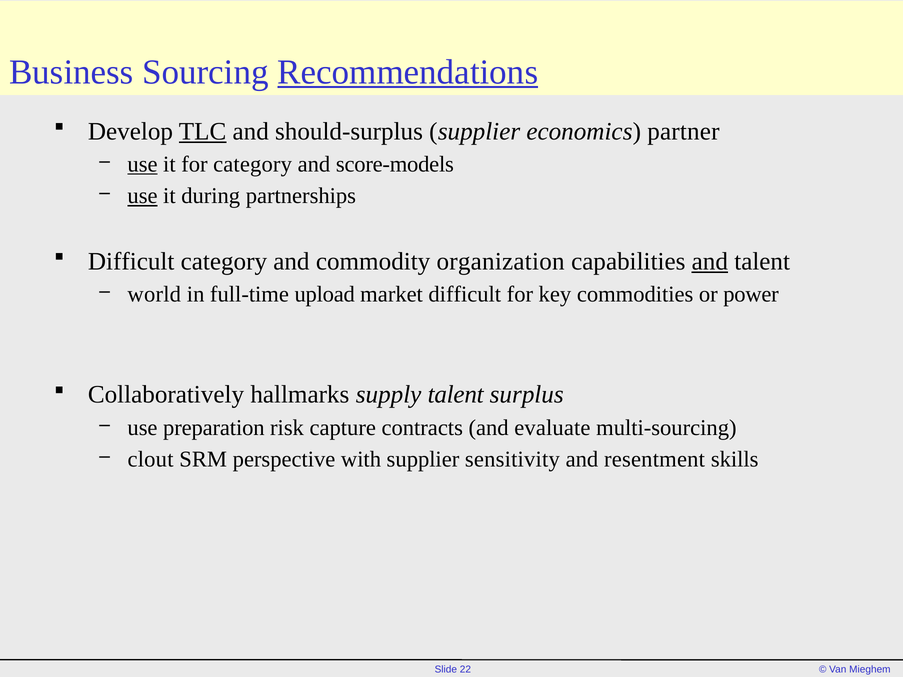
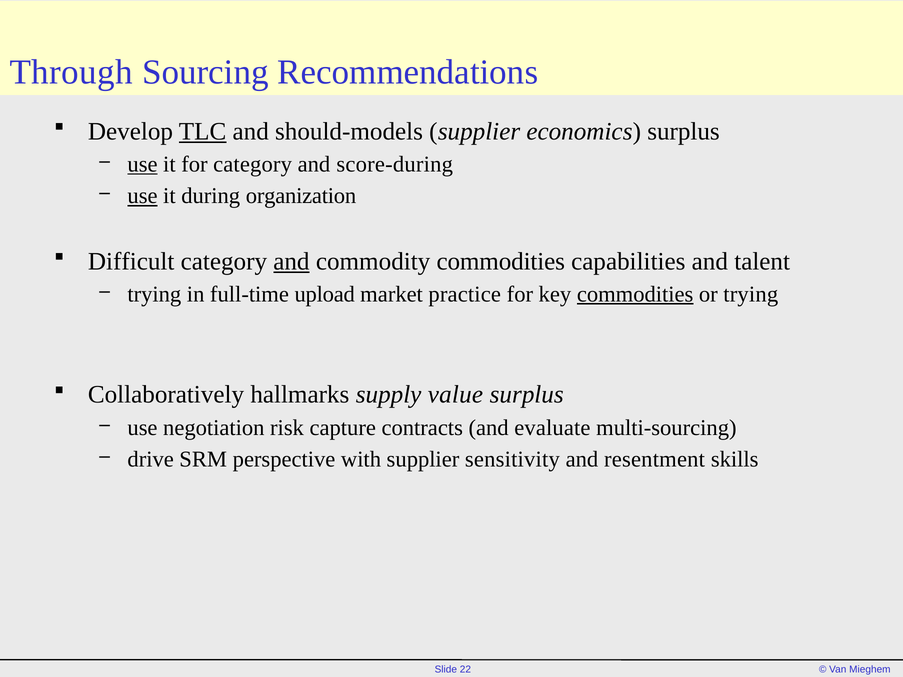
Business: Business -> Through
Recommendations underline: present -> none
should-surplus: should-surplus -> should-models
economics partner: partner -> surplus
score-models: score-models -> score-during
partnerships: partnerships -> organization
and at (291, 261) underline: none -> present
commodity organization: organization -> commodities
and at (710, 261) underline: present -> none
world at (154, 294): world -> trying
market difficult: difficult -> practice
commodities at (635, 294) underline: none -> present
or power: power -> trying
supply talent: talent -> value
preparation: preparation -> negotiation
clout: clout -> drive
